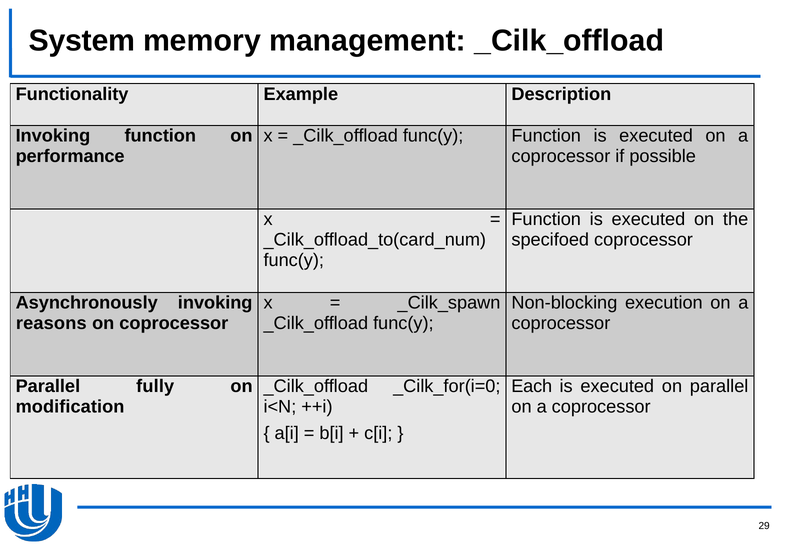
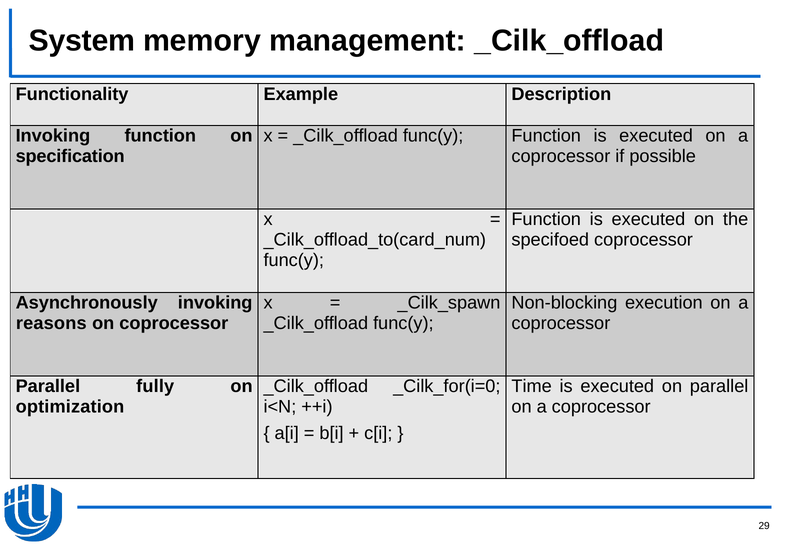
performance: performance -> specification
Each: Each -> Time
modification: modification -> optimization
